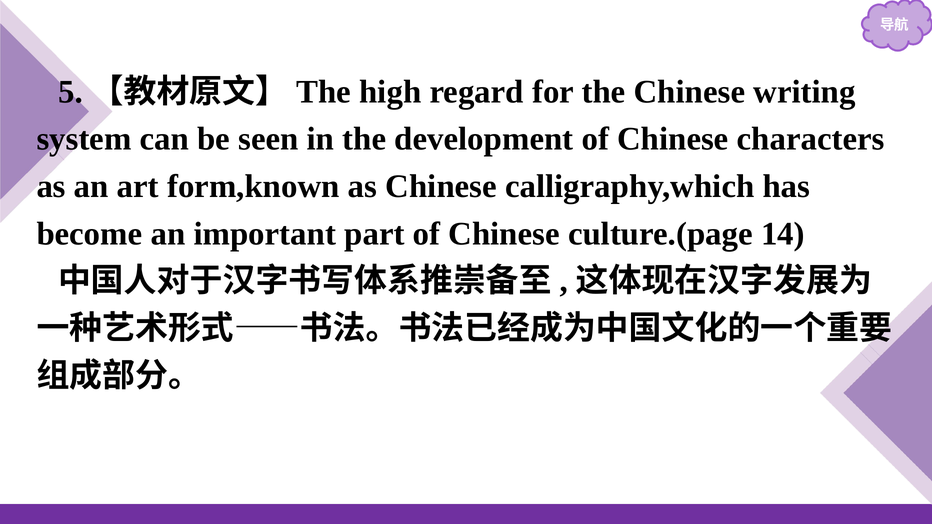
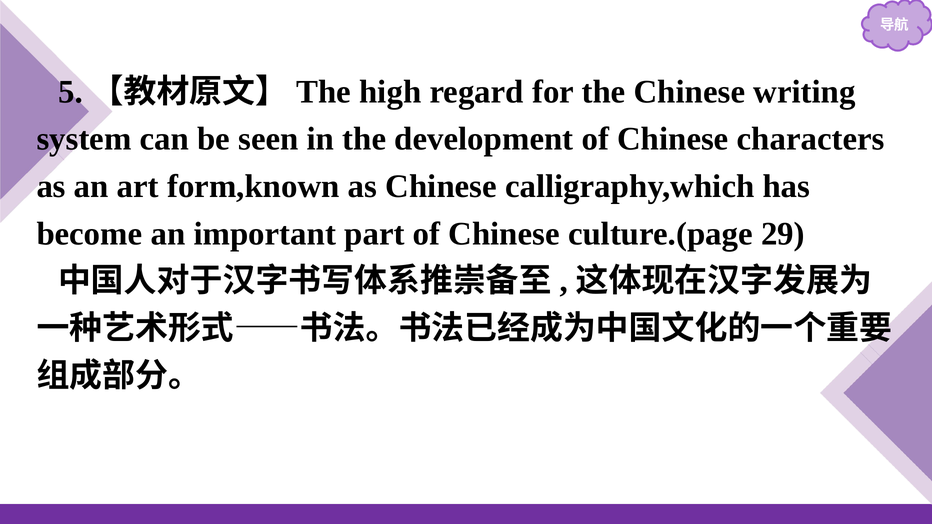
14: 14 -> 29
